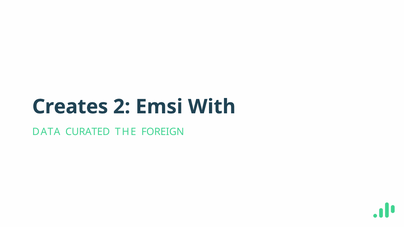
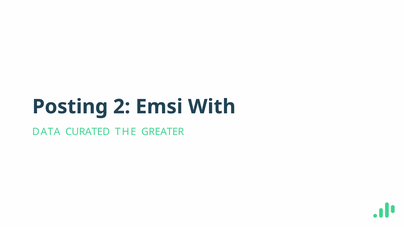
Creates: Creates -> Posting
FOREIGN: FOREIGN -> GREATER
